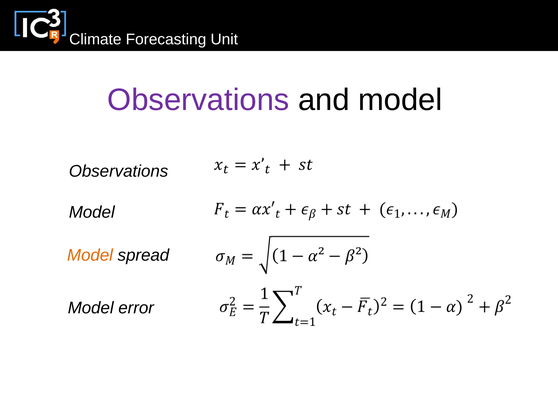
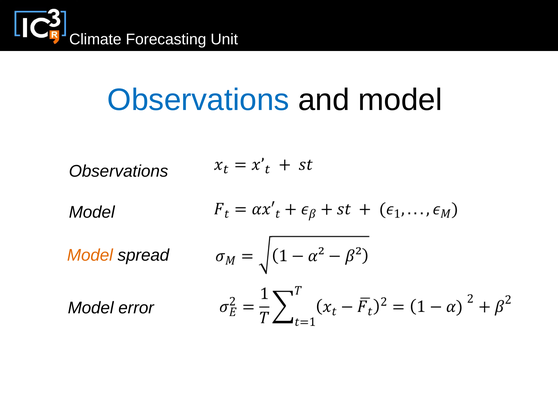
Observations at (198, 100) colour: purple -> blue
